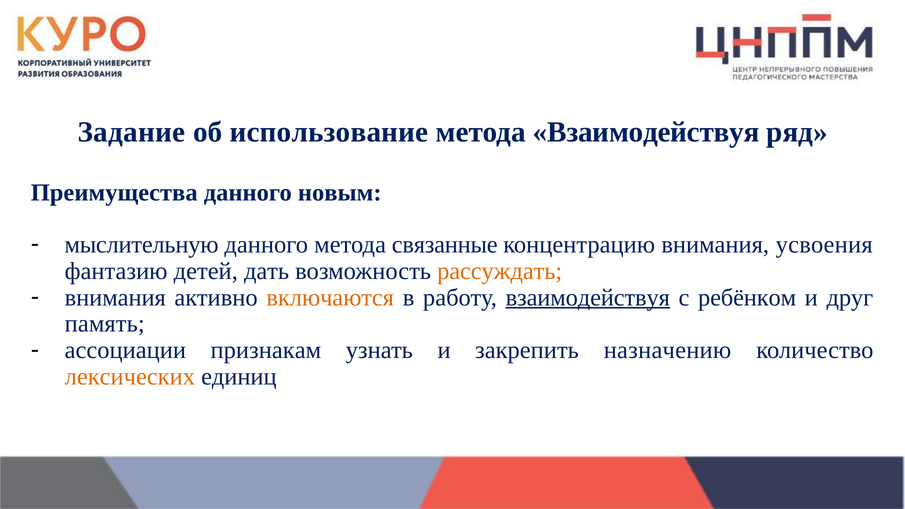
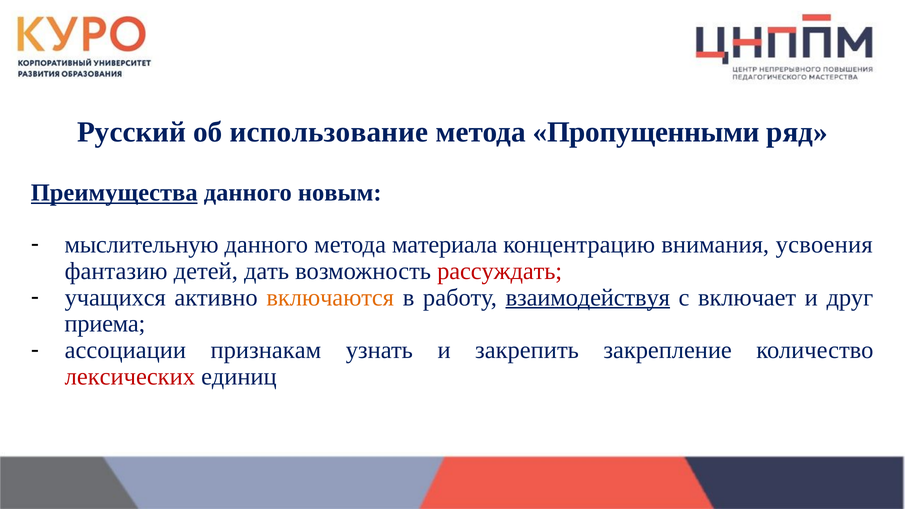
Задание: Задание -> Русский
метода Взаимодействуя: Взаимодействуя -> Пропущенными
Преимущества underline: none -> present
связанные: связанные -> материала
рассуждать colour: orange -> red
внимания at (115, 297): внимания -> учащихся
ребёнком: ребёнком -> включает
память: память -> приема
назначению: назначению -> закрепление
лексических colour: orange -> red
